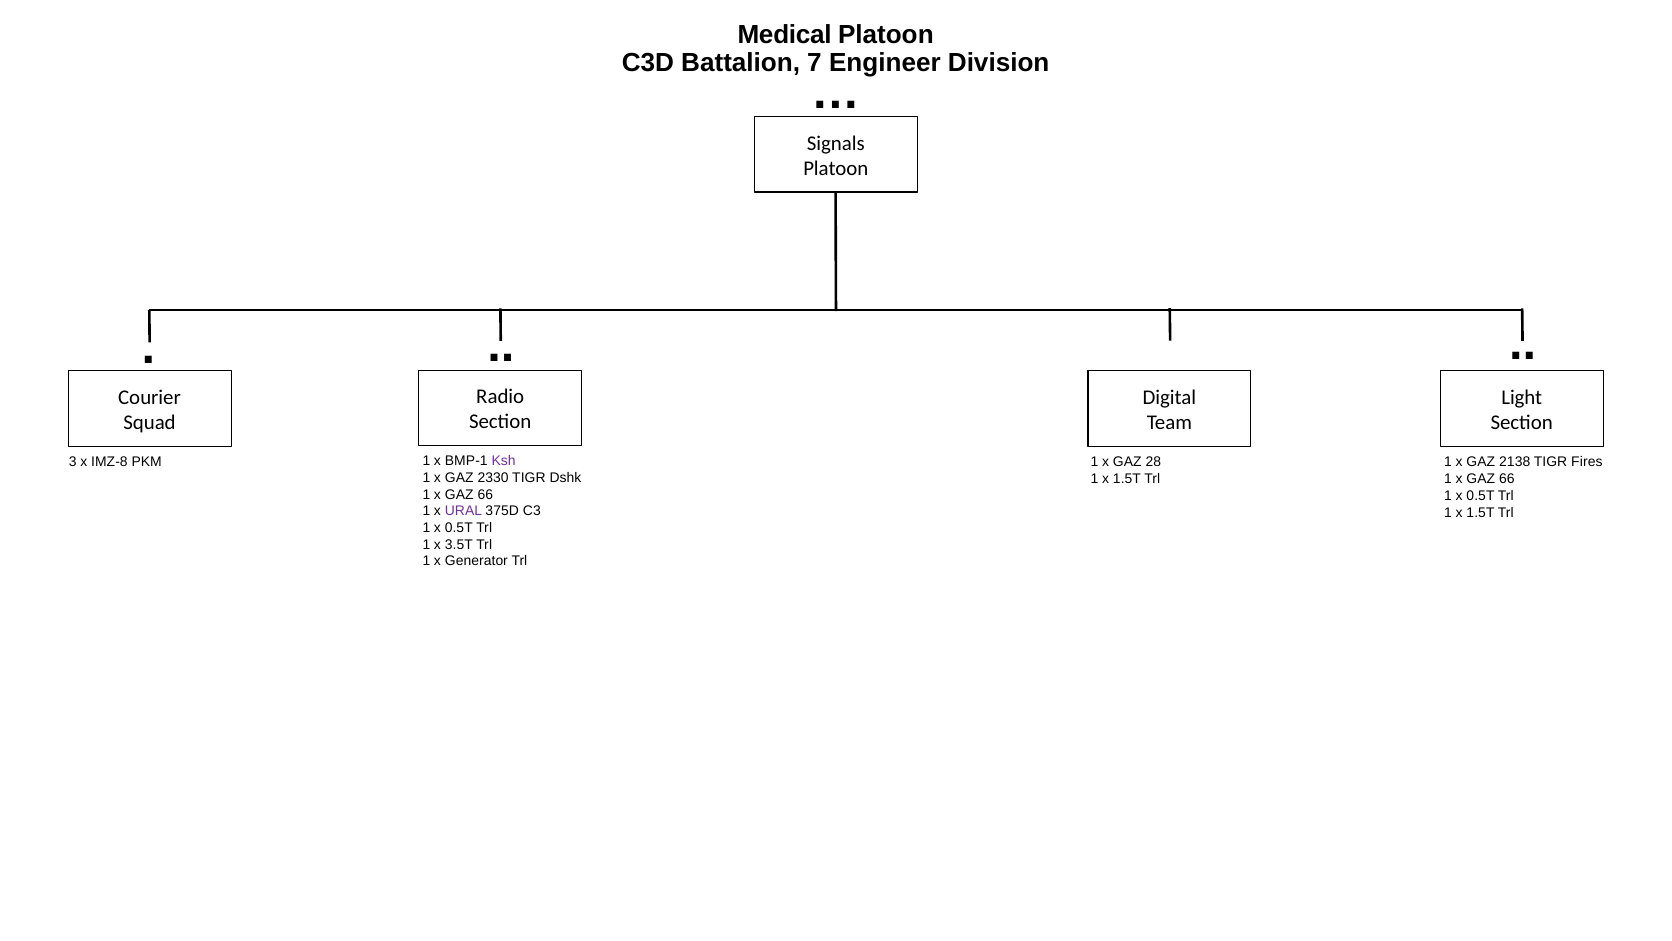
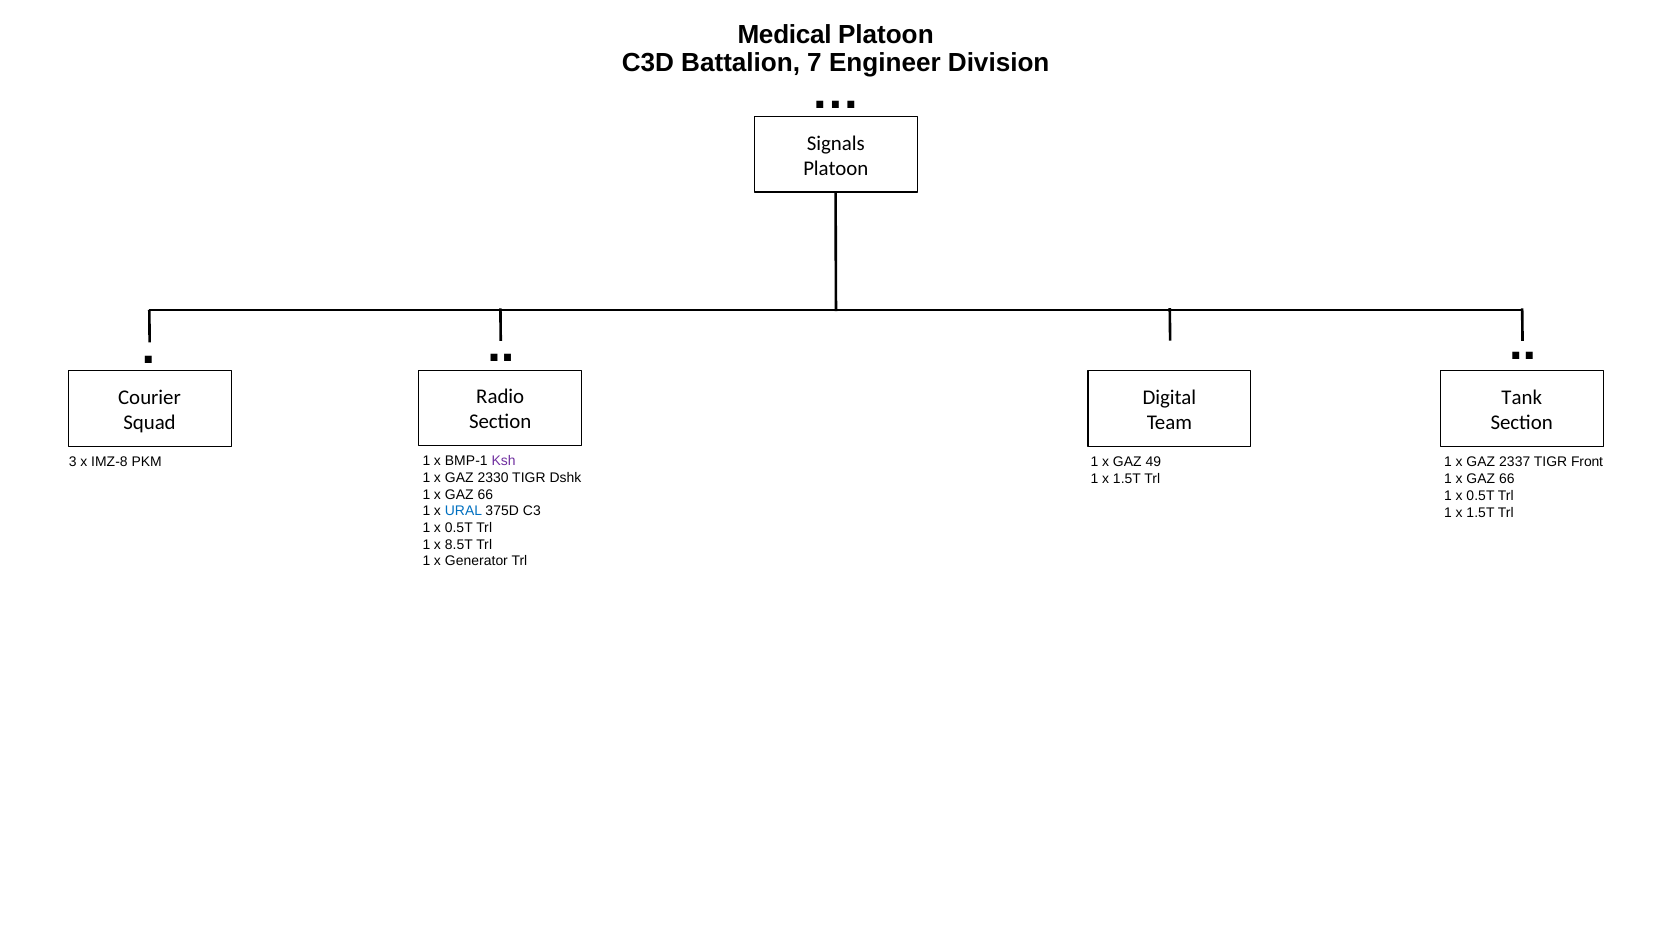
Light: Light -> Tank
28: 28 -> 49
2138: 2138 -> 2337
Fires: Fires -> Front
URAL colour: purple -> blue
3.5T: 3.5T -> 8.5T
